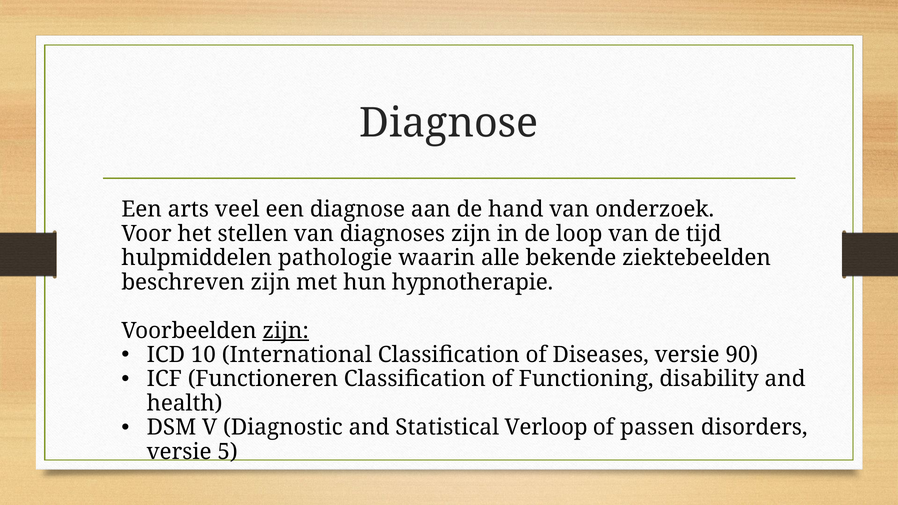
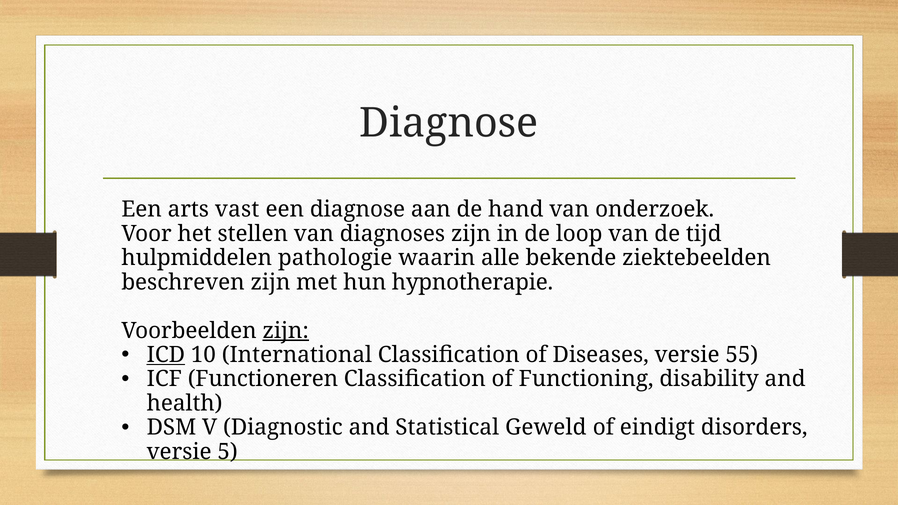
veel: veel -> vast
ICD underline: none -> present
90: 90 -> 55
Verloop: Verloop -> Geweld
passen: passen -> eindigt
